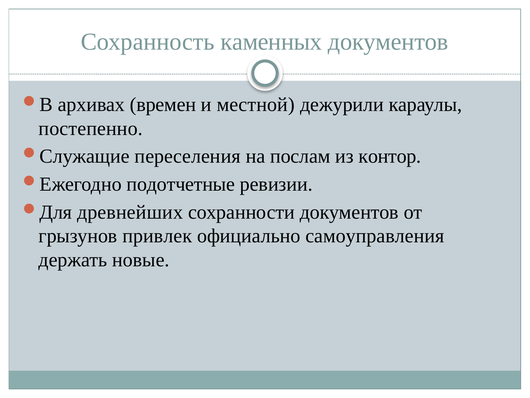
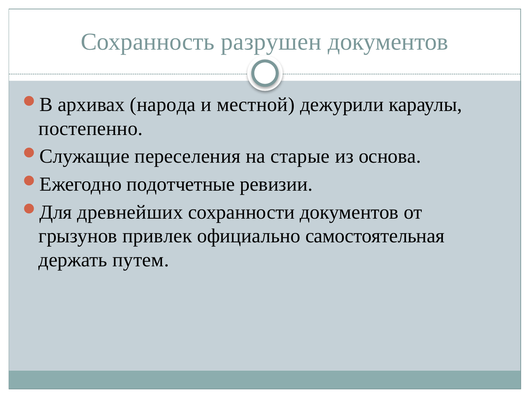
каменных: каменных -> разрушен
времен: времен -> народа
послам: послам -> старые
контор: контор -> основа
самоуправления: самоуправления -> самостоятельная
новые: новые -> путем
